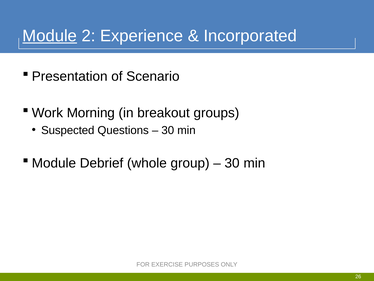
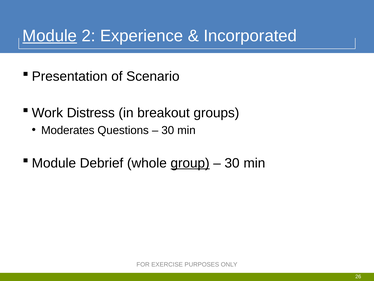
Morning: Morning -> Distress
Suspected: Suspected -> Moderates
group underline: none -> present
